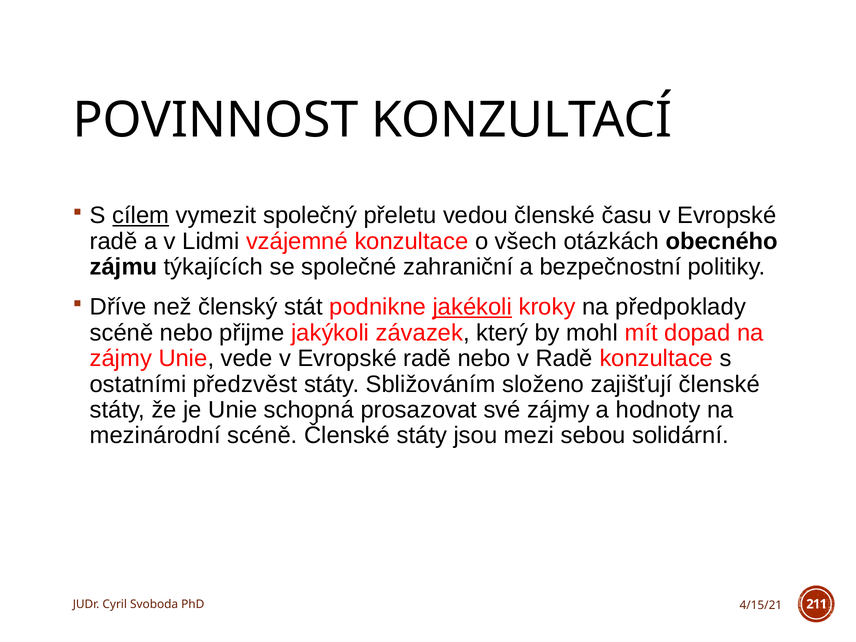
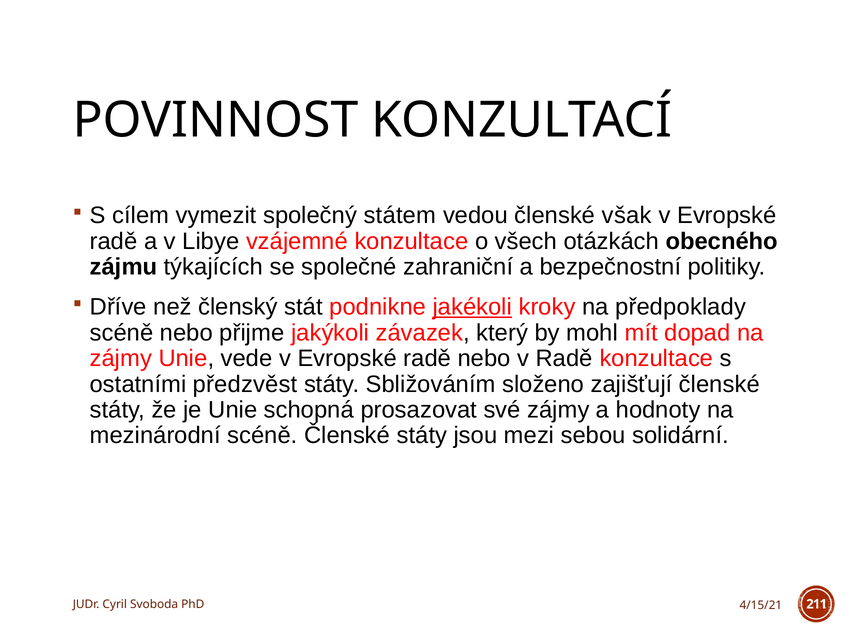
cílem underline: present -> none
přeletu: přeletu -> státem
času: času -> však
Lidmi: Lidmi -> Libye
